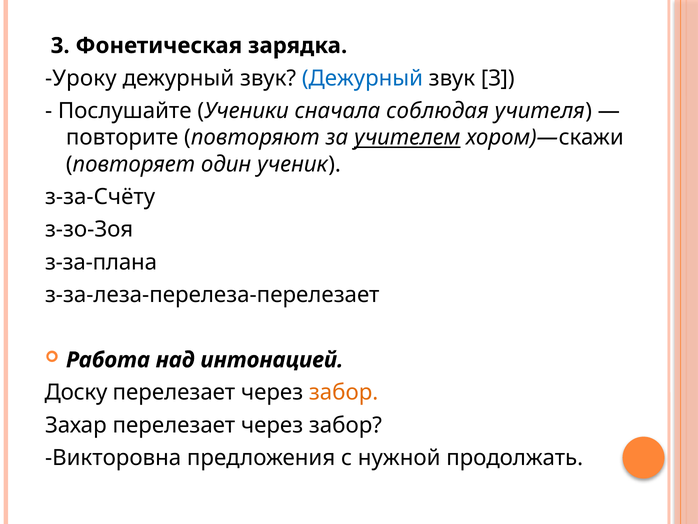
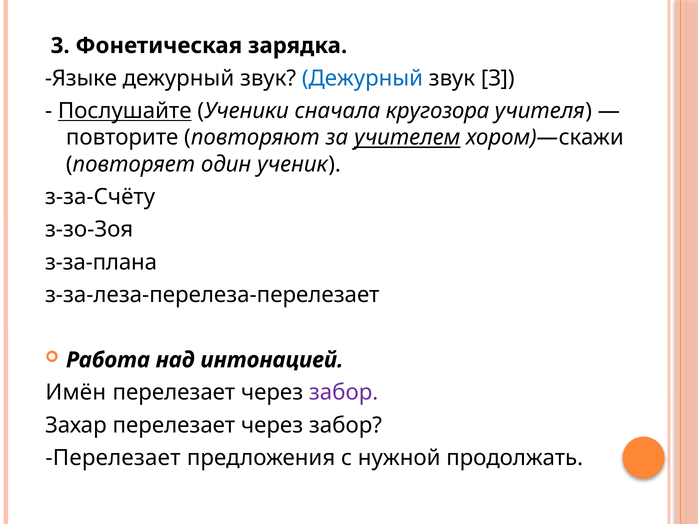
Уроку: Уроку -> Языке
Послушайте underline: none -> present
соблюдая: соблюдая -> кругозора
Доску: Доску -> Имён
забор at (344, 392) colour: orange -> purple
Викторовна at (113, 457): Викторовна -> Перелезает
